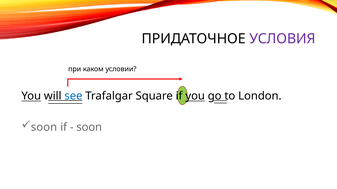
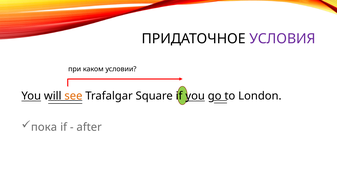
see colour: blue -> orange
soon at (44, 127): soon -> пока
soon at (89, 127): soon -> after
